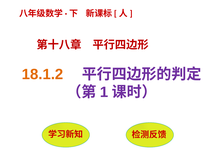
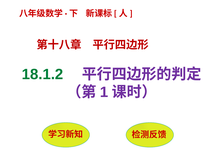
18.1.2 colour: orange -> green
